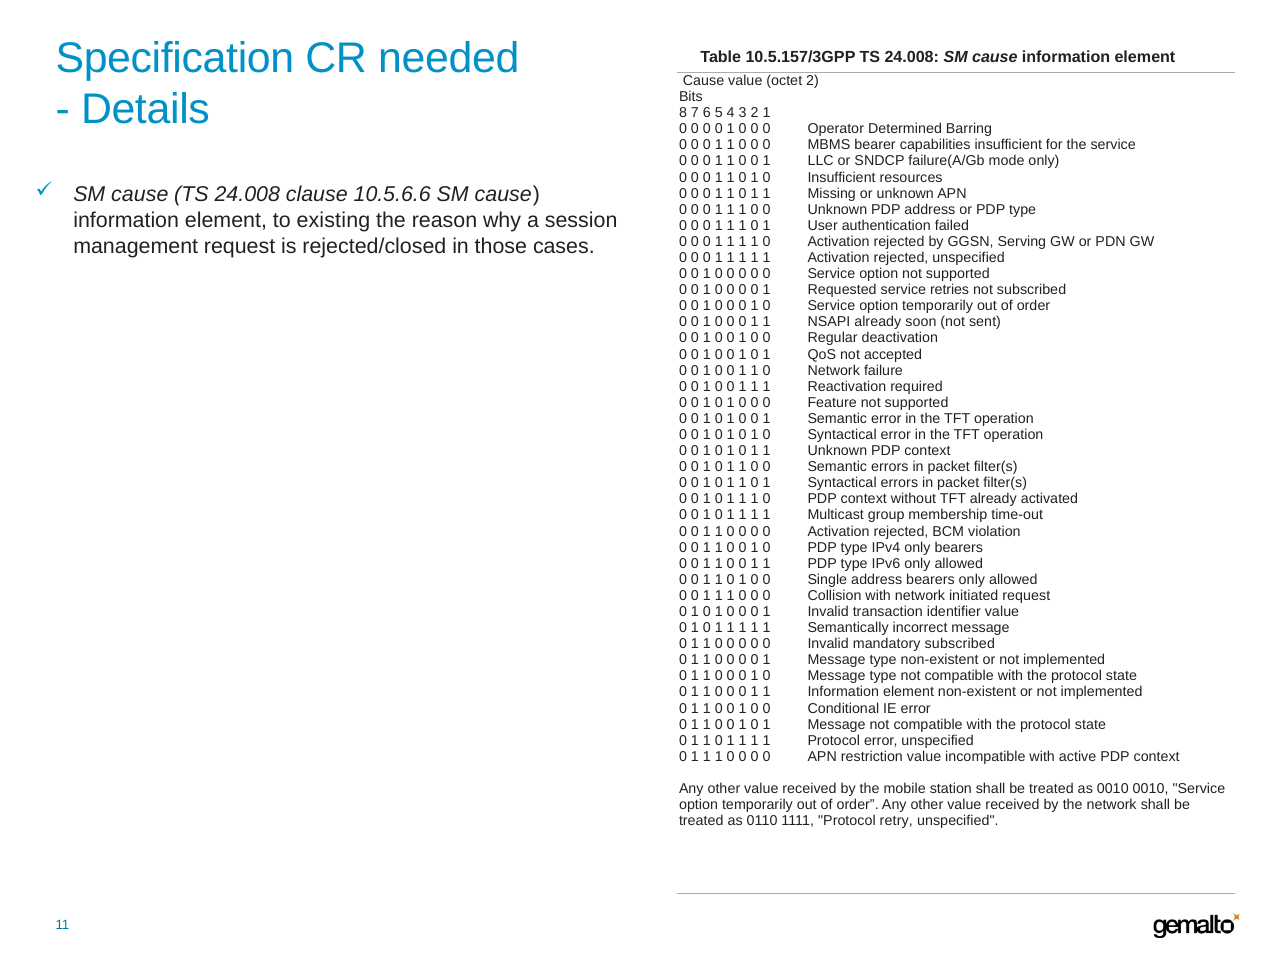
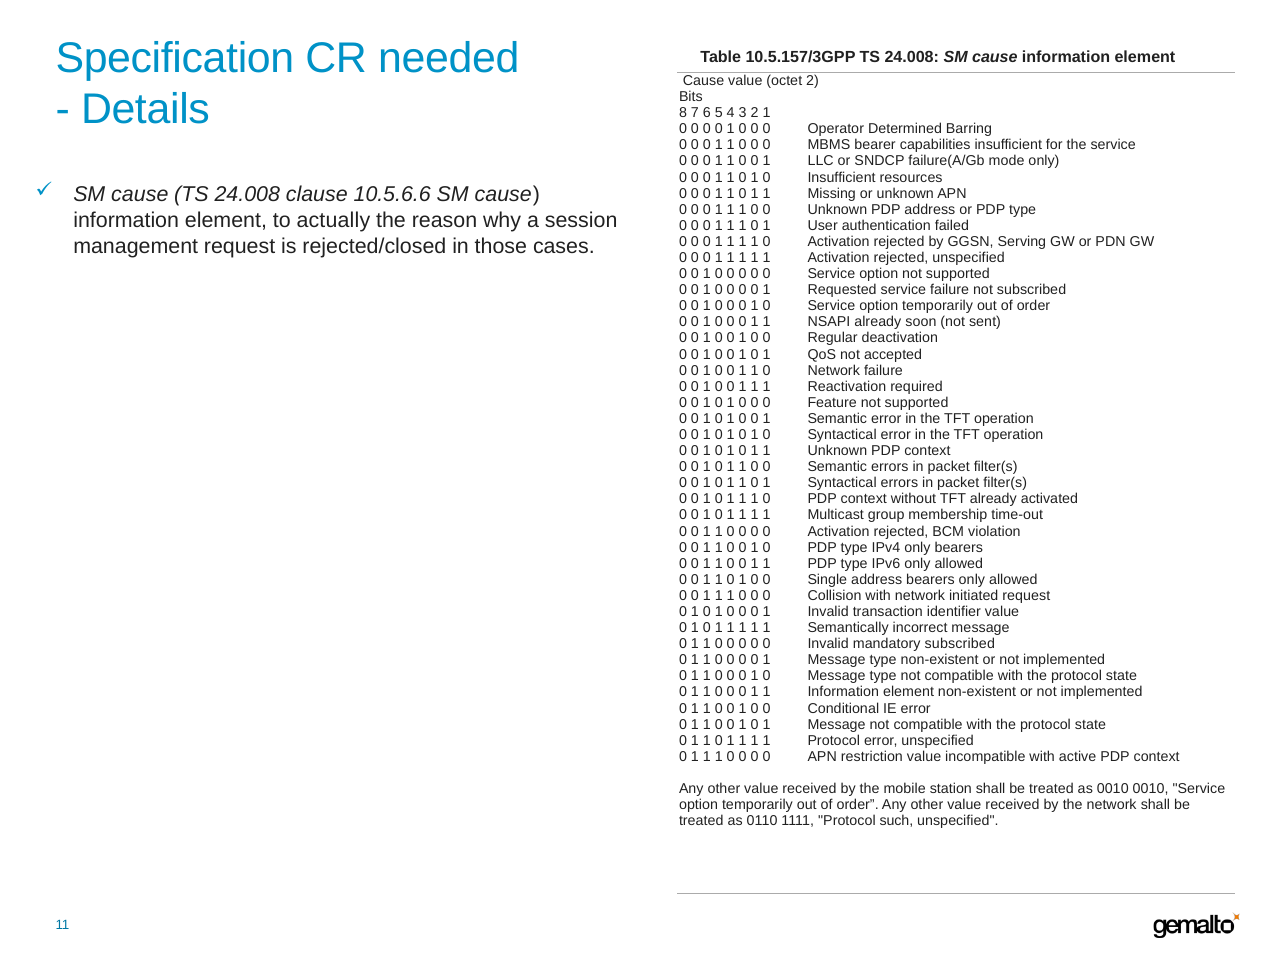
existing: existing -> actually
service retries: retries -> failure
retry: retry -> such
